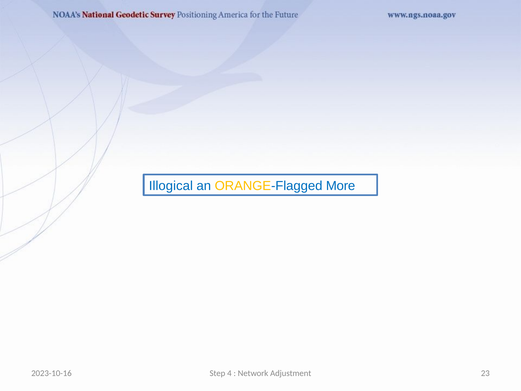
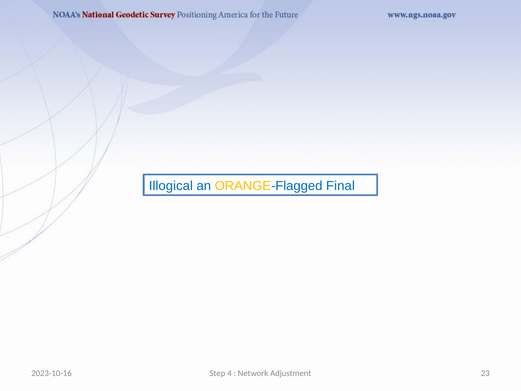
More: More -> Final
